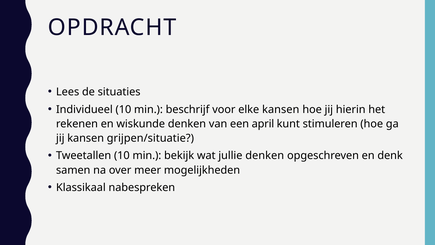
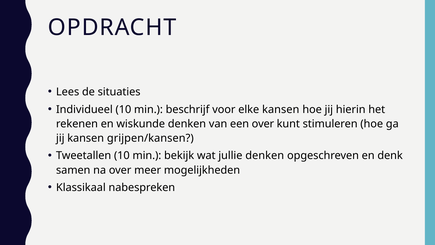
een april: april -> over
grijpen/situatie: grijpen/situatie -> grijpen/kansen
